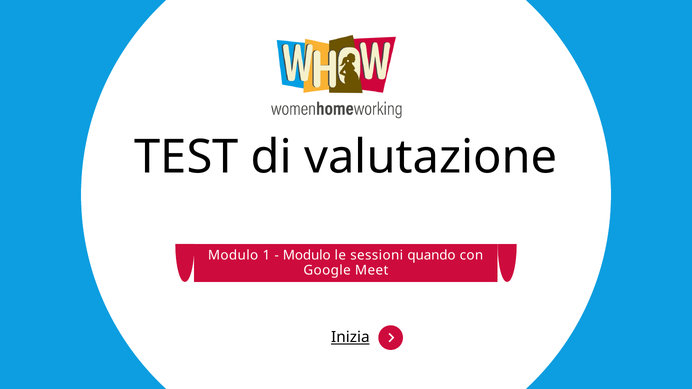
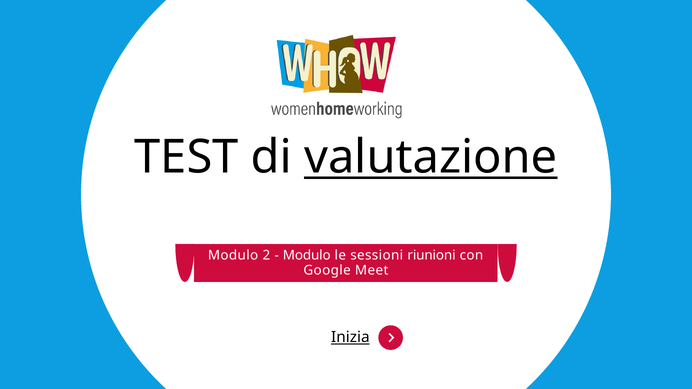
valutazione underline: none -> present
1: 1 -> 2
quando: quando -> riunioni
